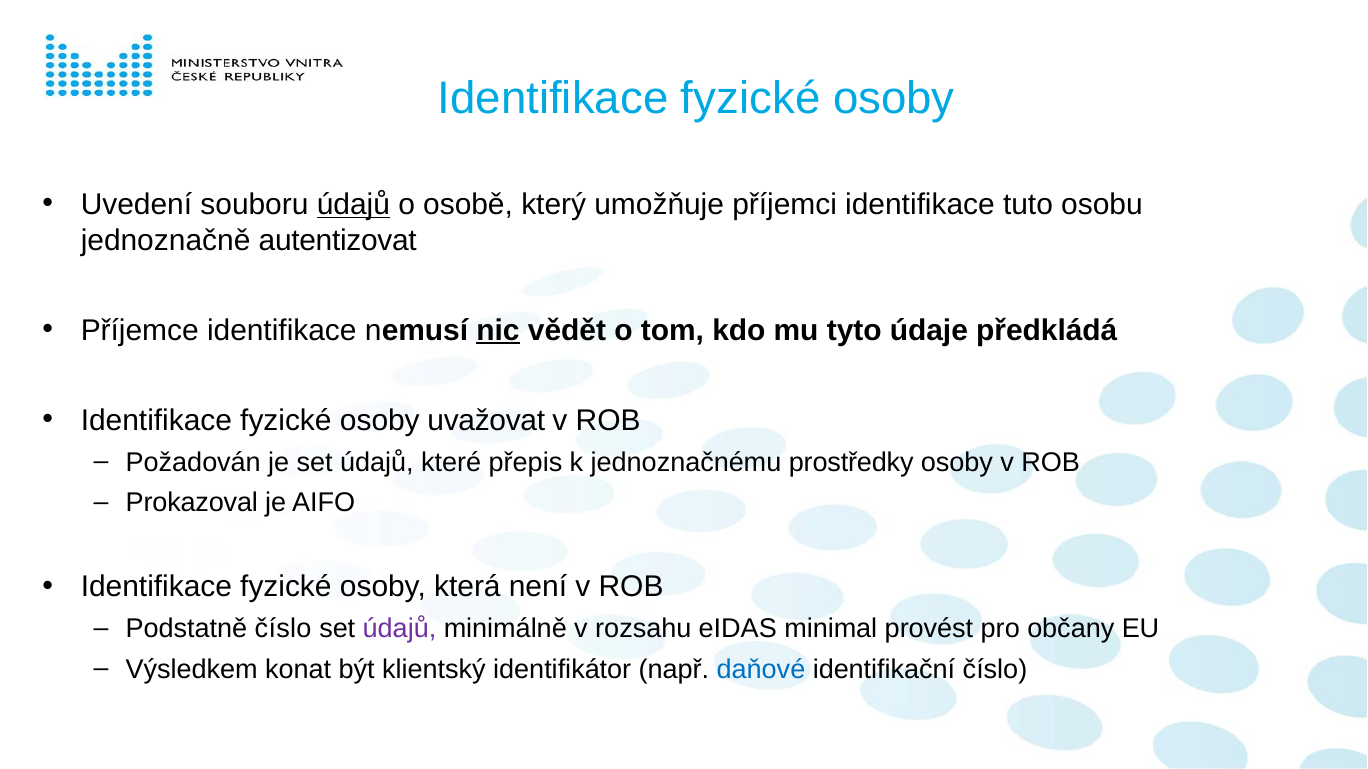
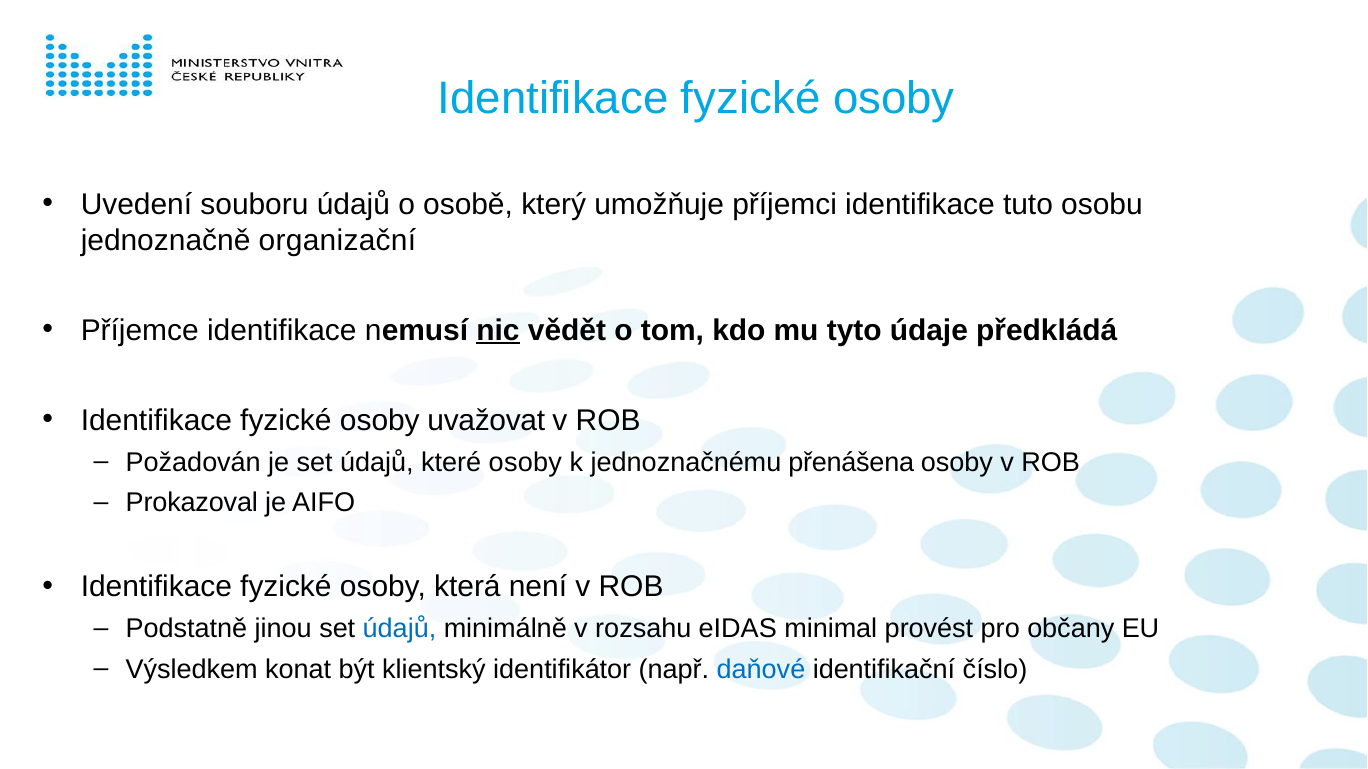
údajů at (353, 205) underline: present -> none
autentizovat: autentizovat -> organizační
které přepis: přepis -> osoby
prostředky: prostředky -> přenášena
Podstatně číslo: číslo -> jinou
údajů at (399, 629) colour: purple -> blue
